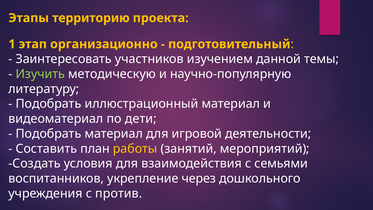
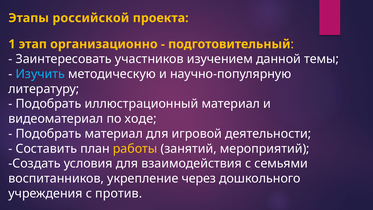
территорию: территорию -> российской
Изучить colour: light green -> light blue
дети: дети -> ходе
